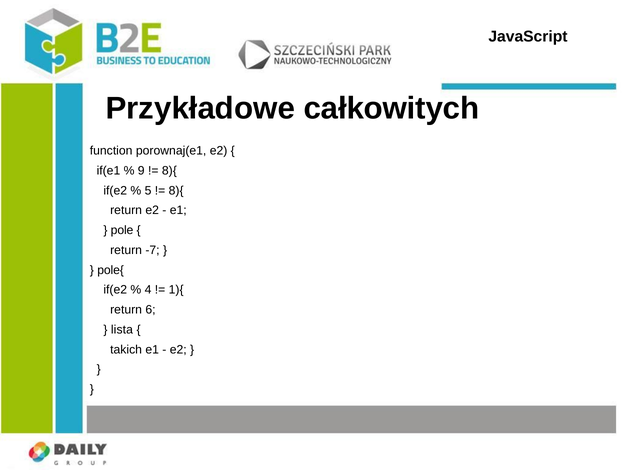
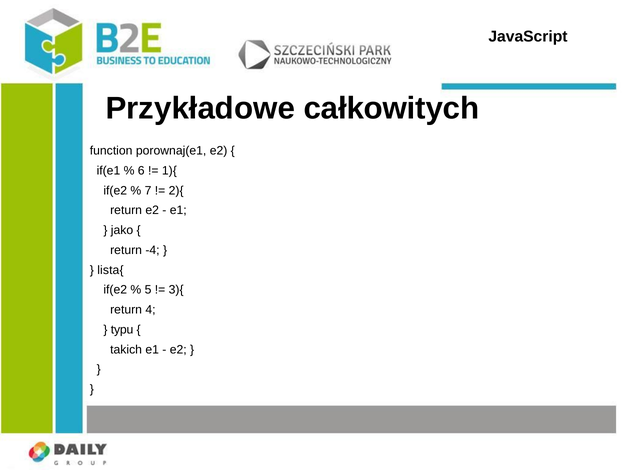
9: 9 -> 6
8){ at (169, 171): 8){ -> 1){
5: 5 -> 7
8){ at (176, 190): 8){ -> 2){
pole: pole -> jako
-7: -7 -> -4
pole{: pole{ -> lista{
4: 4 -> 5
1){: 1){ -> 3){
6: 6 -> 4
lista: lista -> typu
